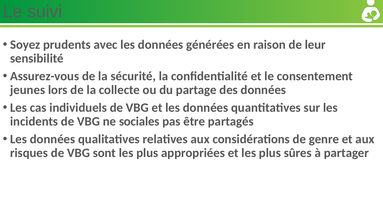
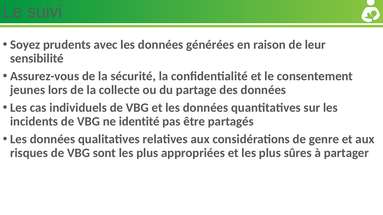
sociales: sociales -> identité
